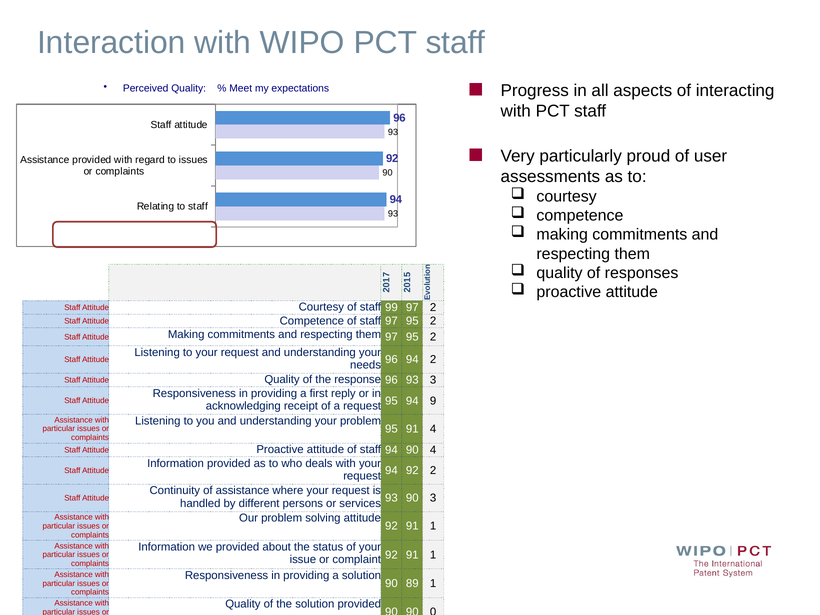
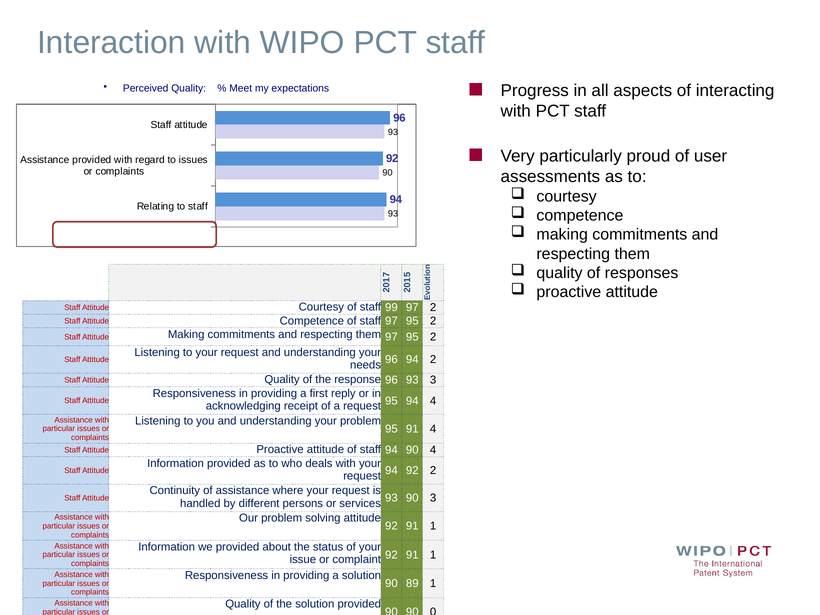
94 9: 9 -> 4
